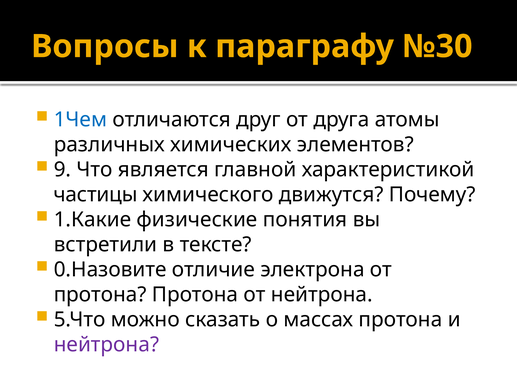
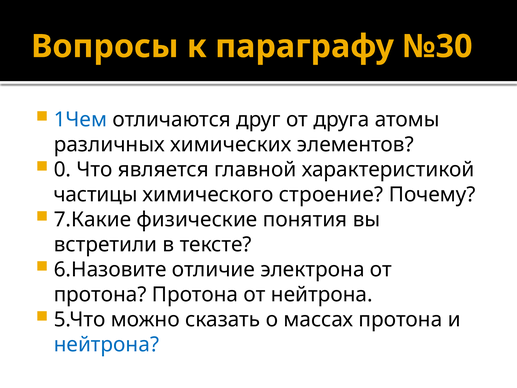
9: 9 -> 0
движутся: движутся -> строение
1.Какие: 1.Какие -> 7.Какие
0.Назовите: 0.Назовите -> 6.Назовите
нейтрона at (106, 344) colour: purple -> blue
